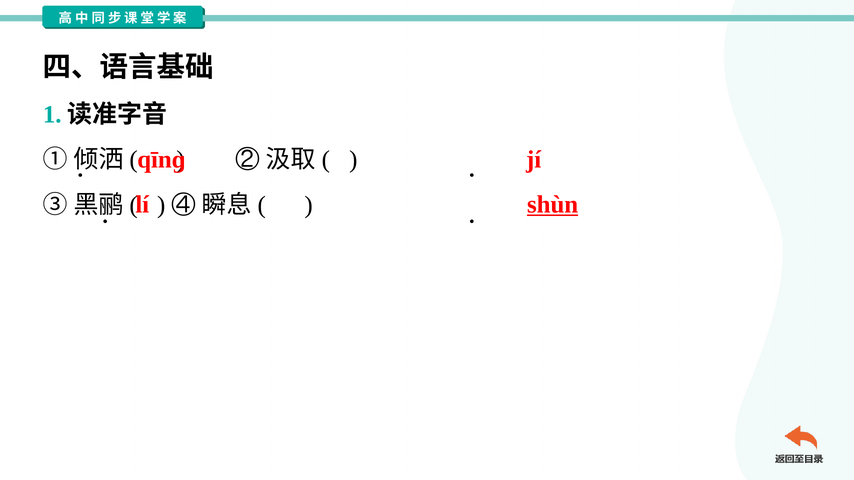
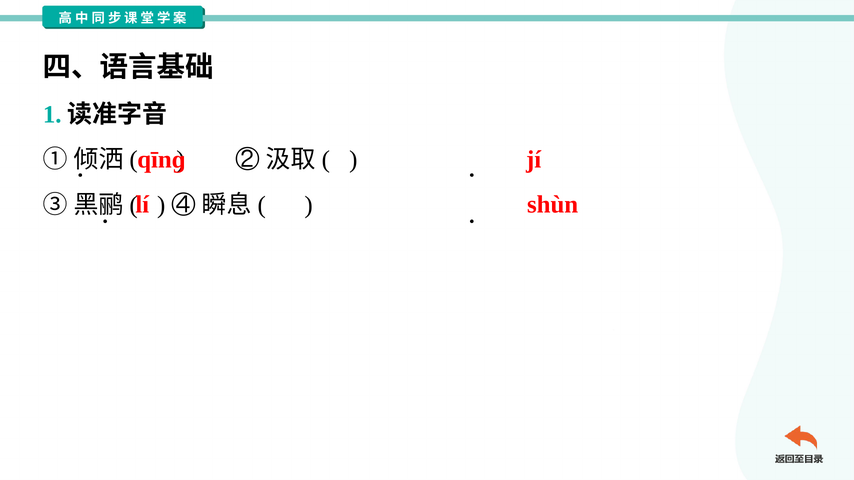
shùn underline: present -> none
